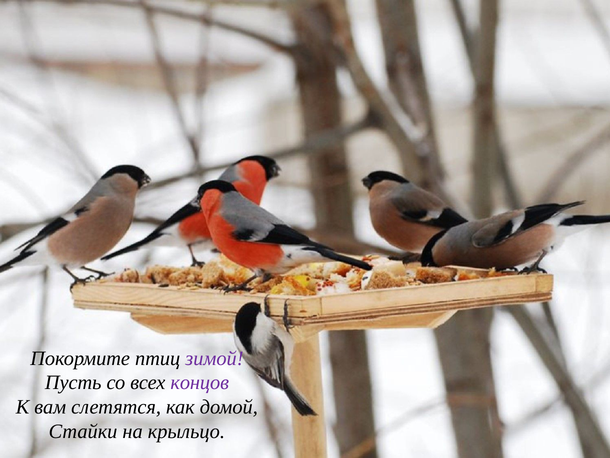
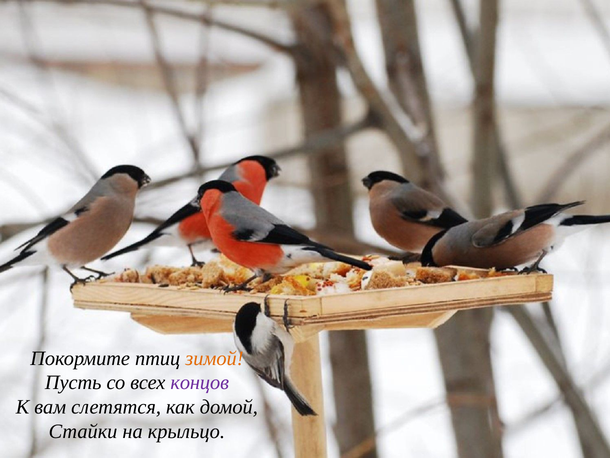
зимой colour: purple -> orange
